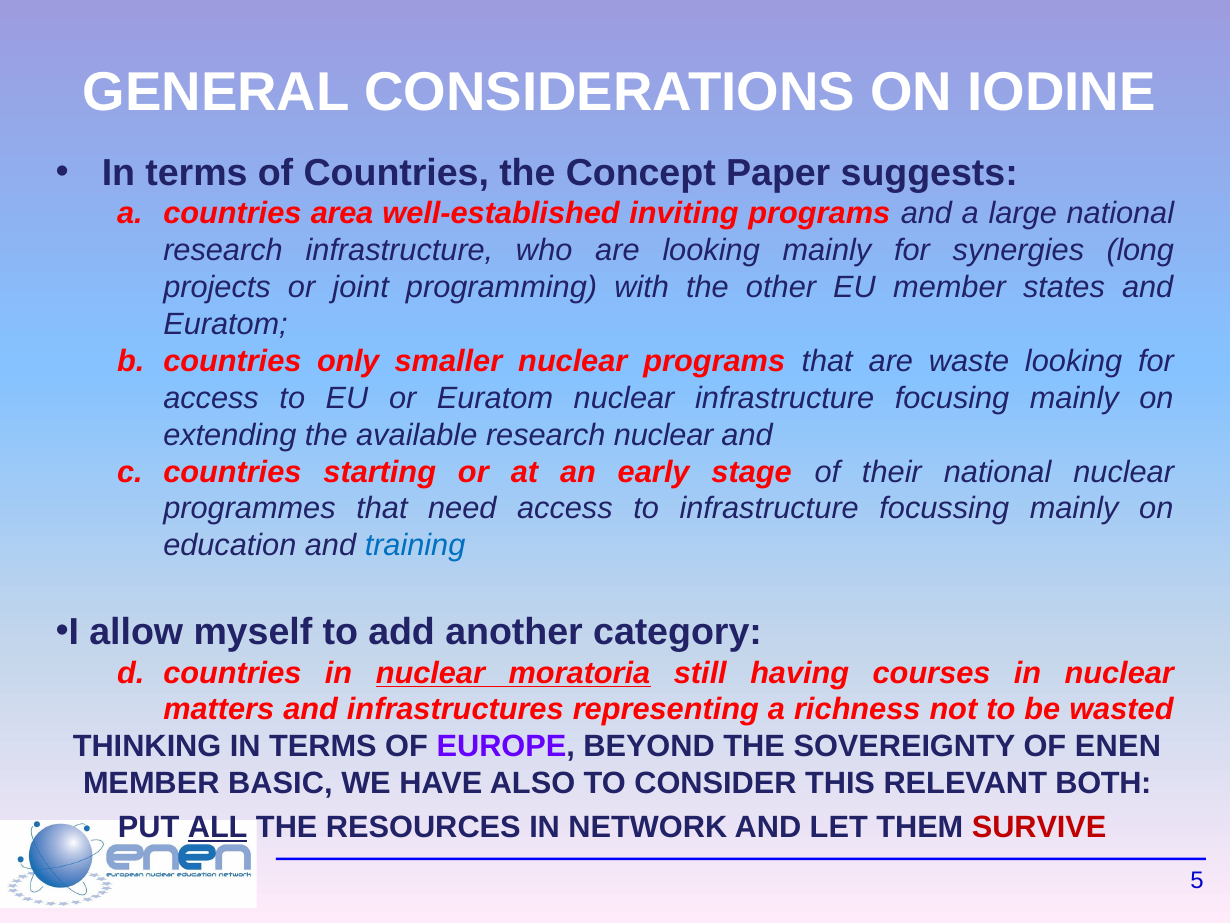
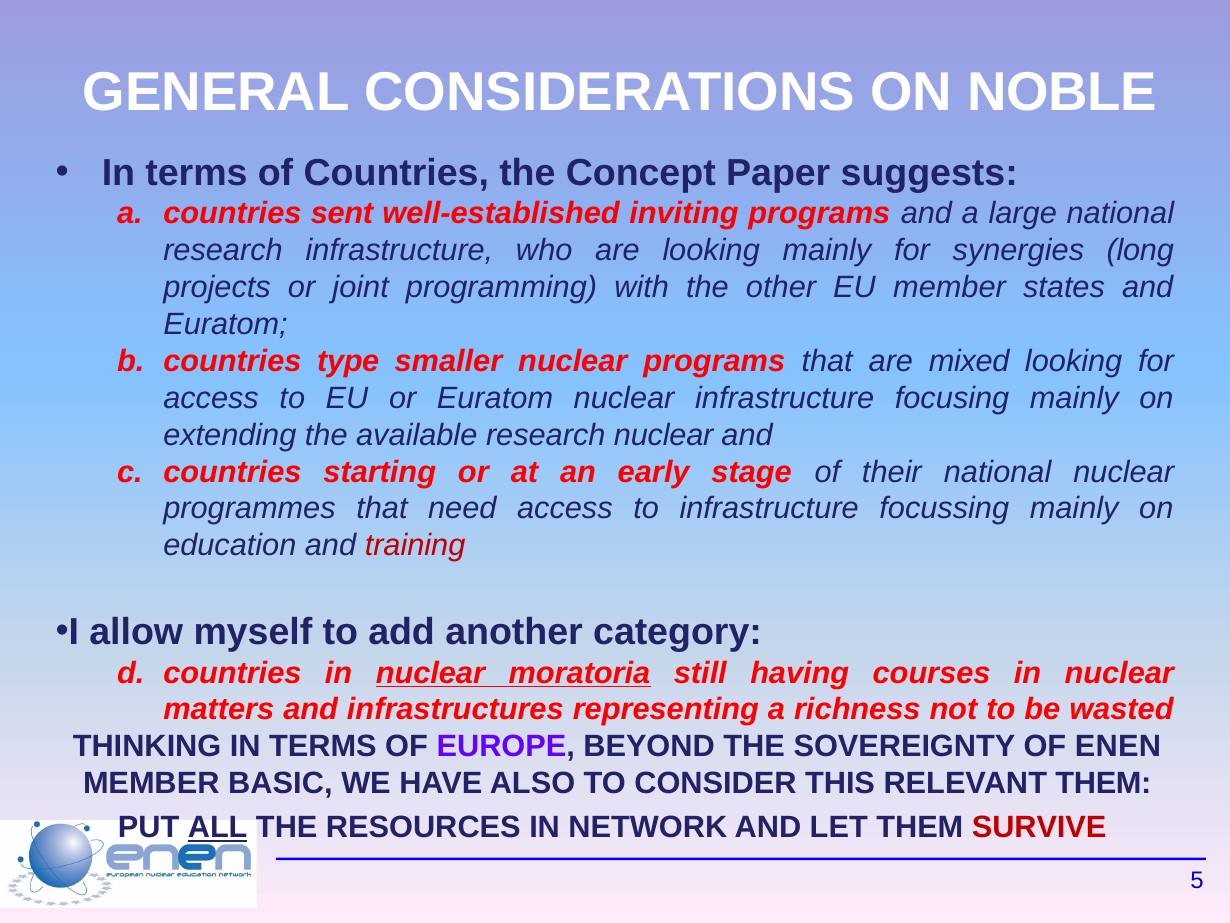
IODINE: IODINE -> NOBLE
area: area -> sent
only: only -> type
waste: waste -> mixed
training colour: blue -> red
RELEVANT BOTH: BOTH -> THEM
